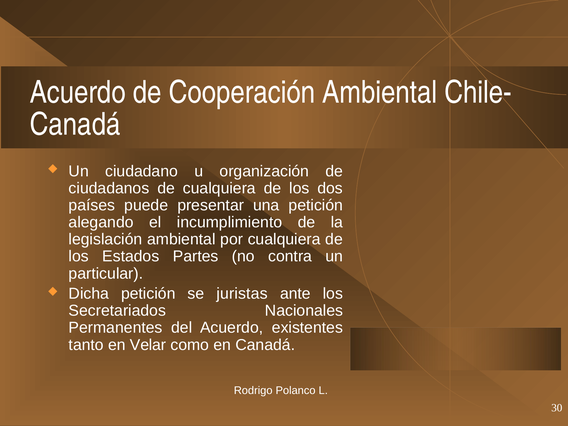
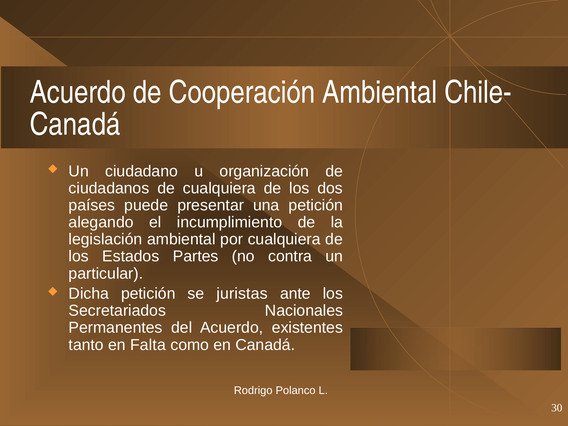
Velar: Velar -> Falta
